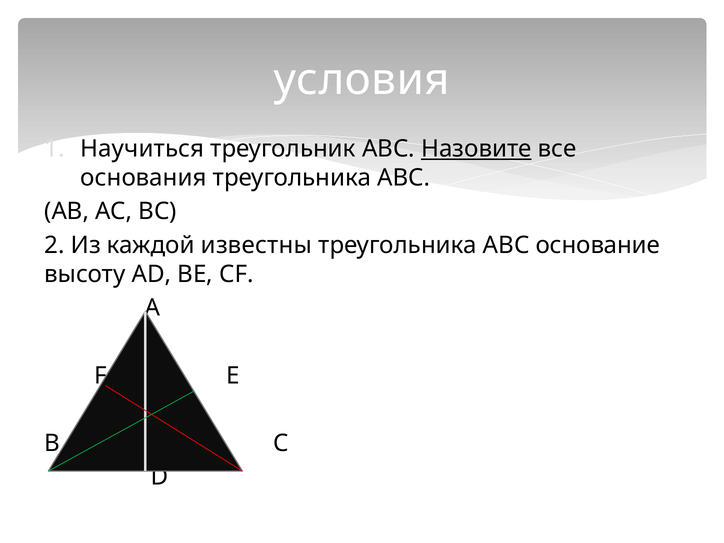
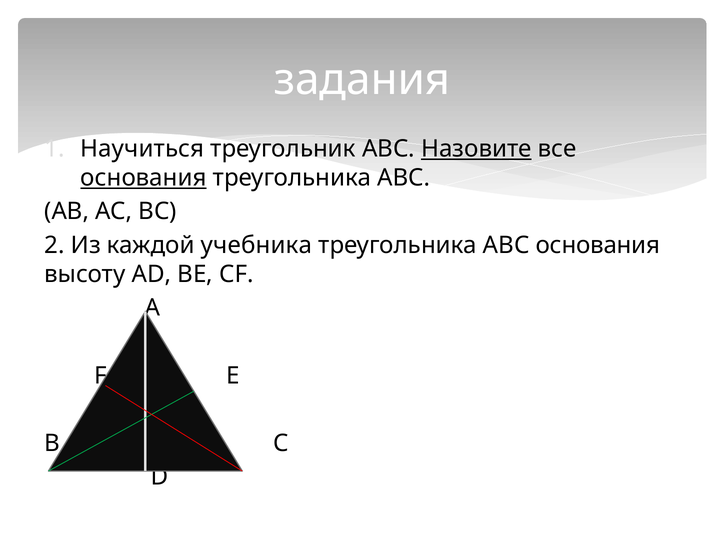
условия: условия -> задания
основания at (144, 178) underline: none -> present
известны: известны -> учебника
АВС основание: основание -> основания
